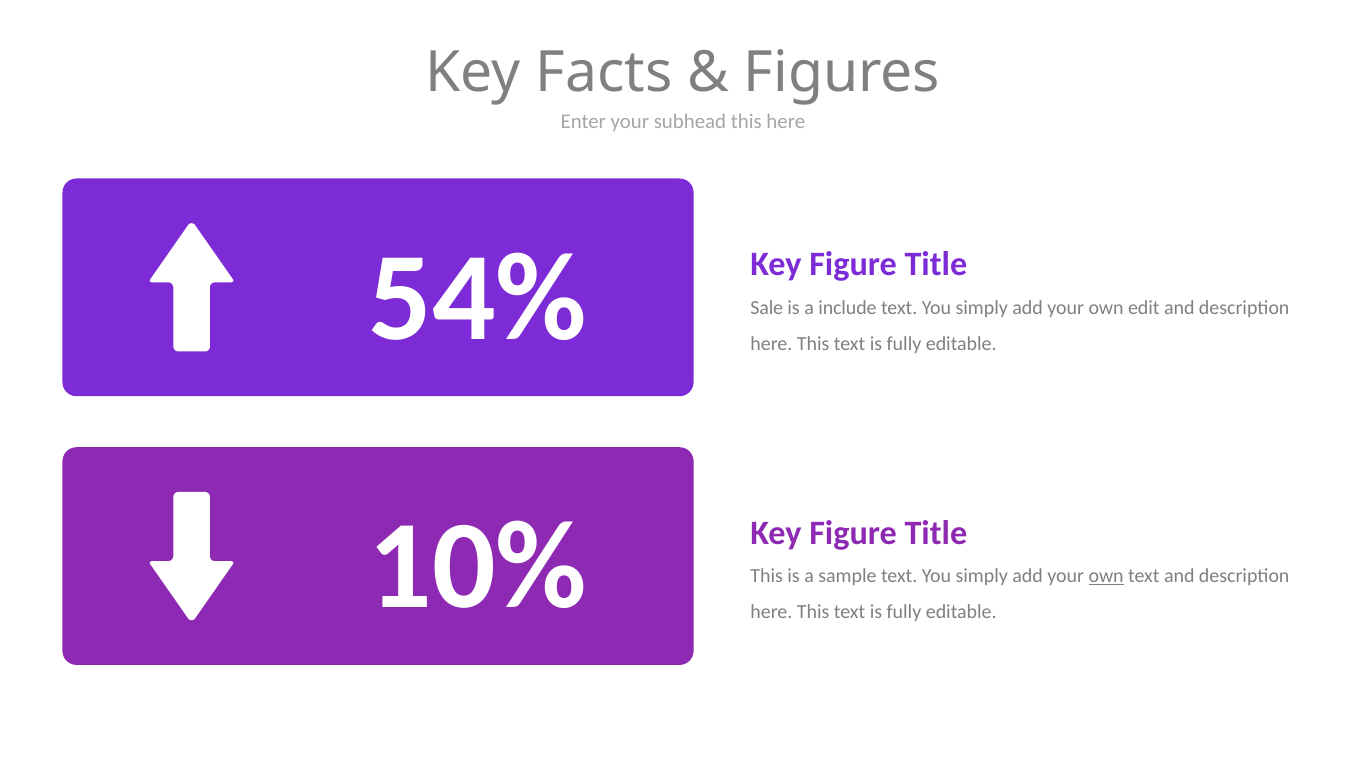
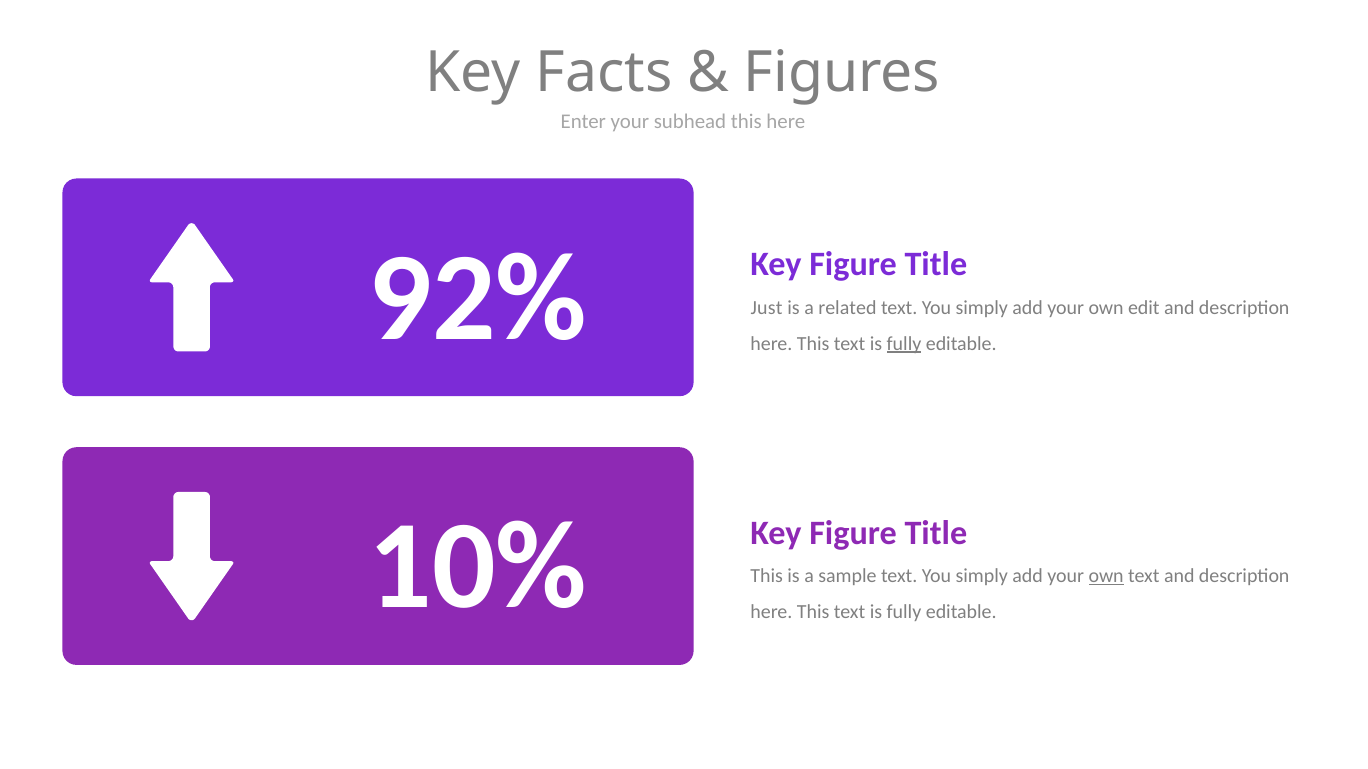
54%: 54% -> 92%
Sale: Sale -> Just
include: include -> related
fully at (904, 344) underline: none -> present
